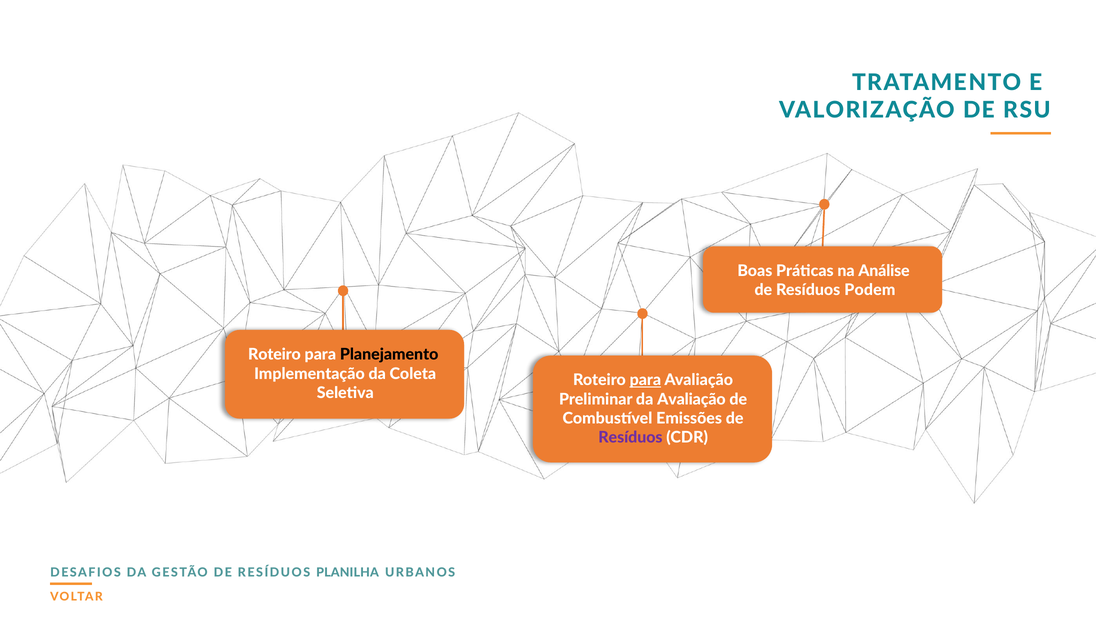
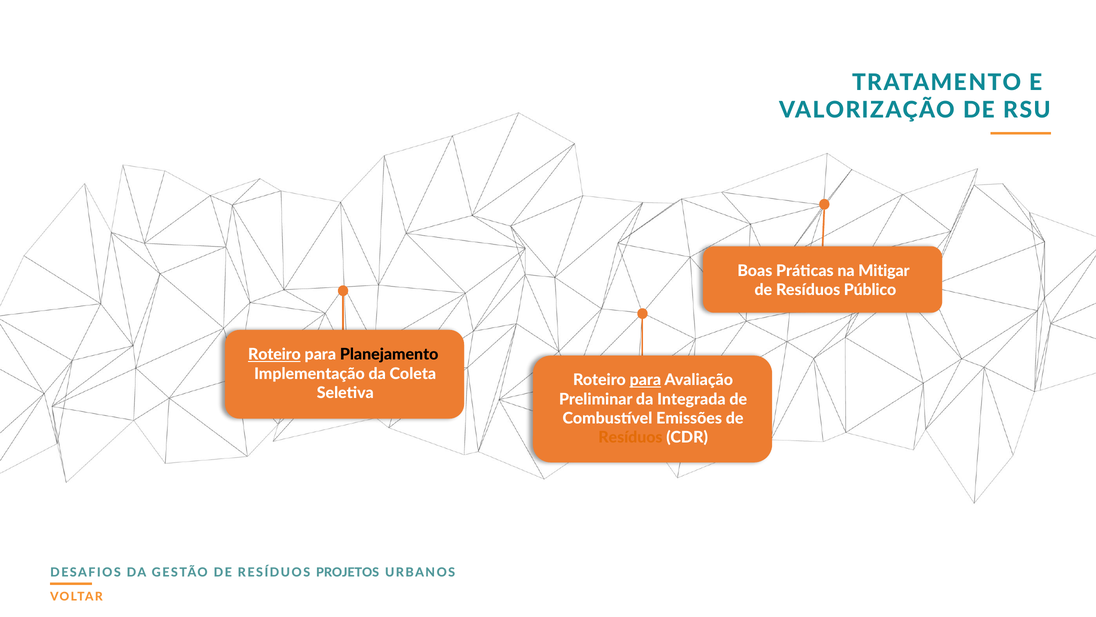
Análise: Análise -> Mitigar
Podem: Podem -> Público
Roteiro at (274, 354) underline: none -> present
da Avaliação: Avaliação -> Integrada
Resíduos at (630, 437) colour: purple -> orange
PLANILHA: PLANILHA -> PROJETOS
